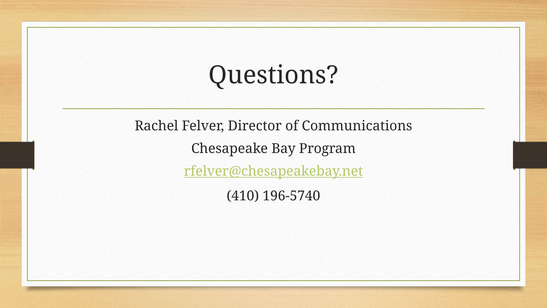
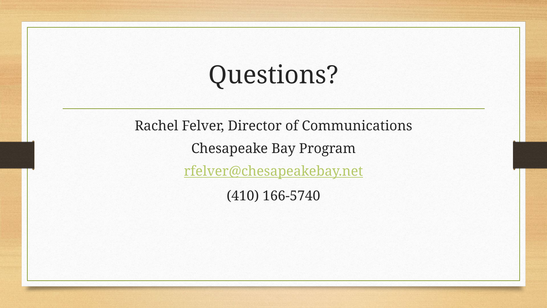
196-5740: 196-5740 -> 166-5740
